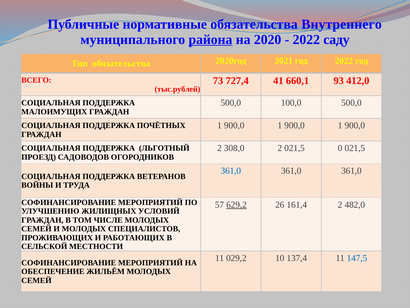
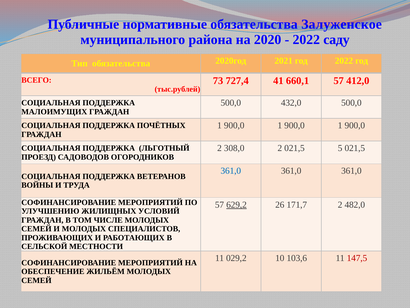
Внутреннего: Внутреннего -> Залуженское
района underline: present -> none
660,1 93: 93 -> 57
100,0: 100,0 -> 432,0
0: 0 -> 5
161,4: 161,4 -> 171,7
137,4: 137,4 -> 103,6
147,5 colour: blue -> red
